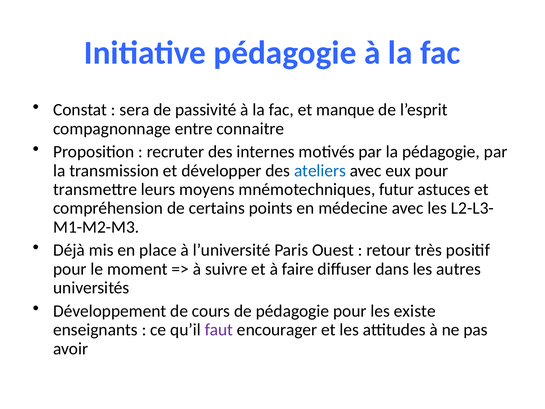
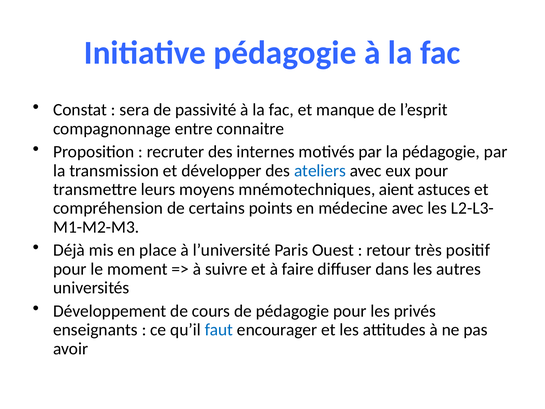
futur: futur -> aient
existe: existe -> privés
faut colour: purple -> blue
